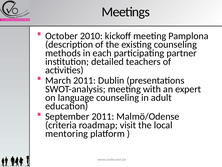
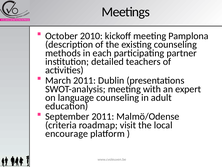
mentoring: mentoring -> encourage
